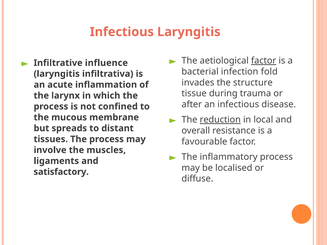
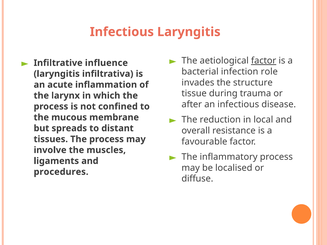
fold: fold -> role
reduction underline: present -> none
satisfactory: satisfactory -> procedures
